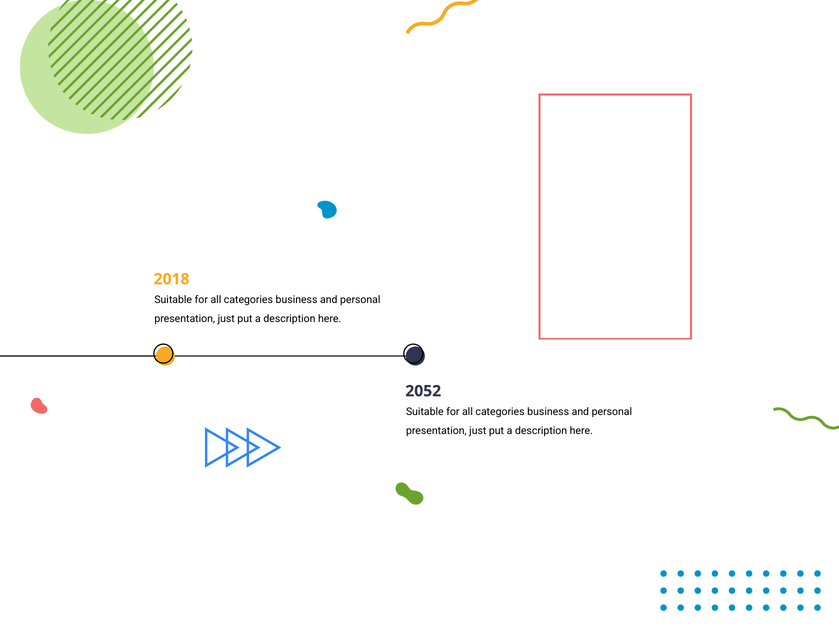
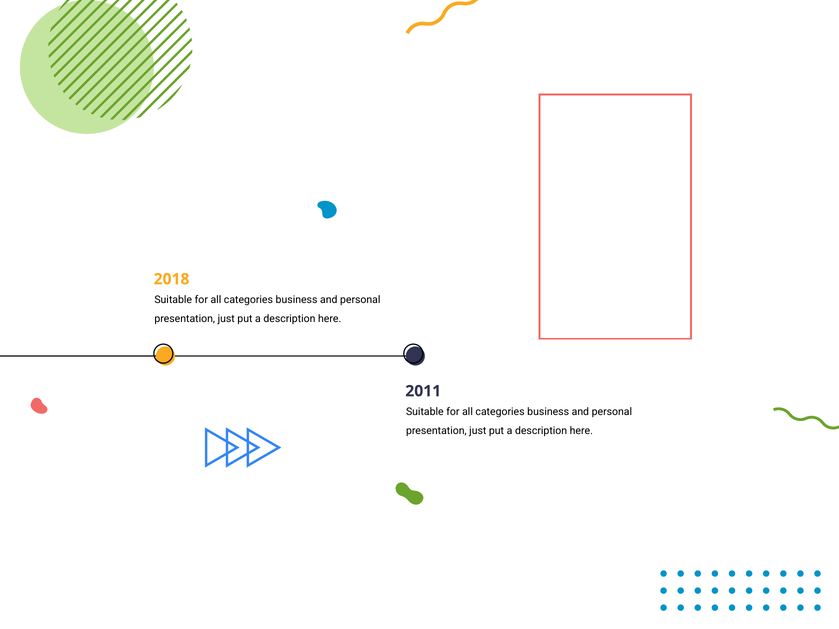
2052: 2052 -> 2011
